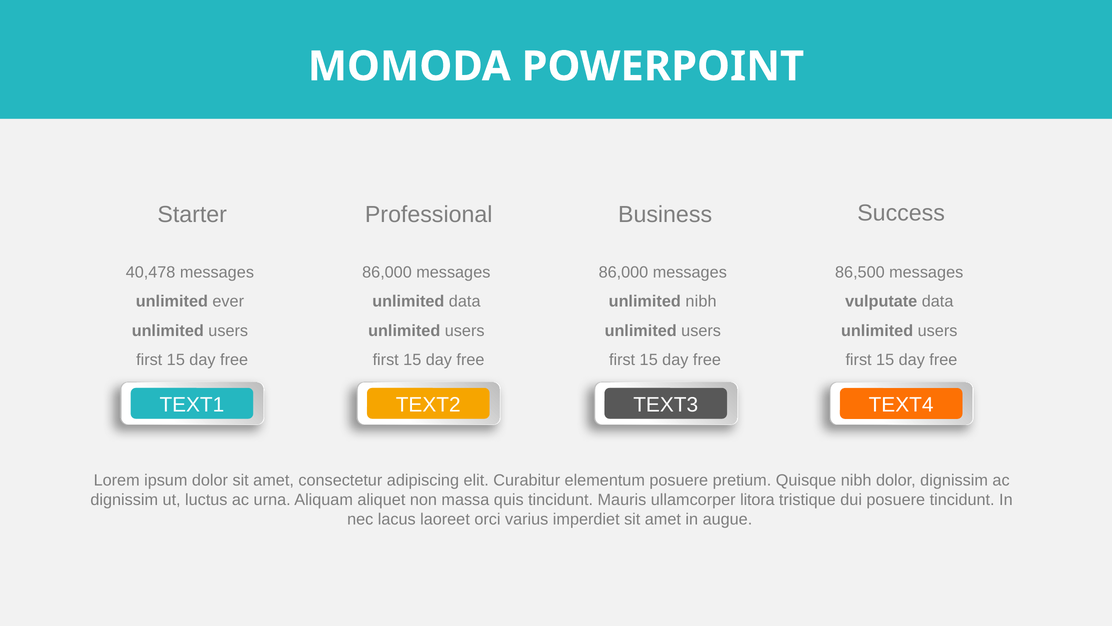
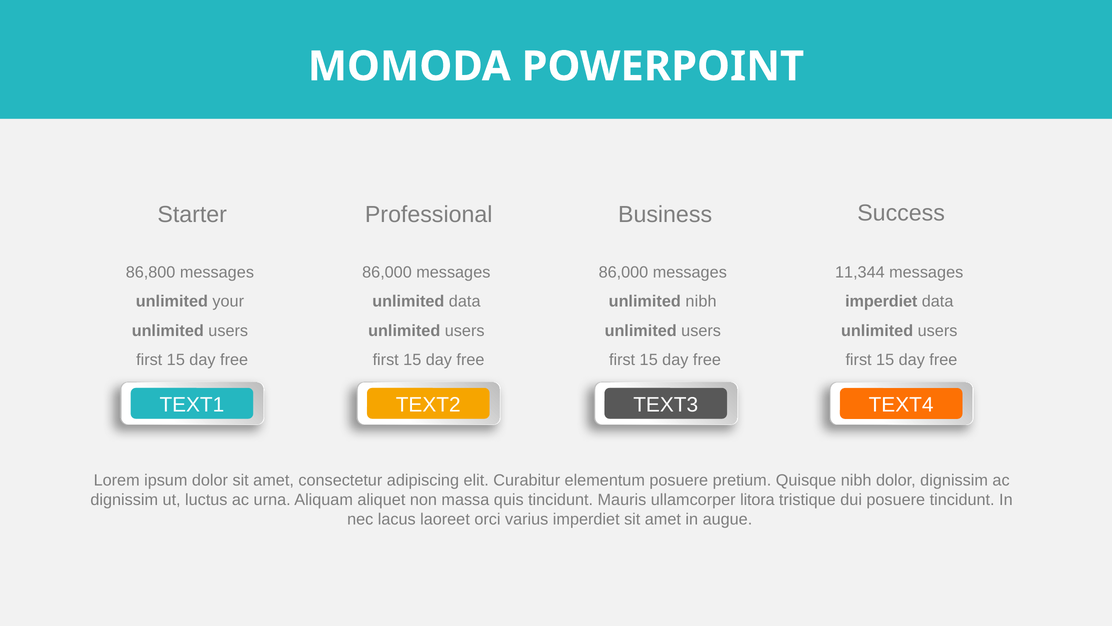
40,478: 40,478 -> 86,800
86,500: 86,500 -> 11,344
ever: ever -> your
vulputate at (881, 301): vulputate -> imperdiet
